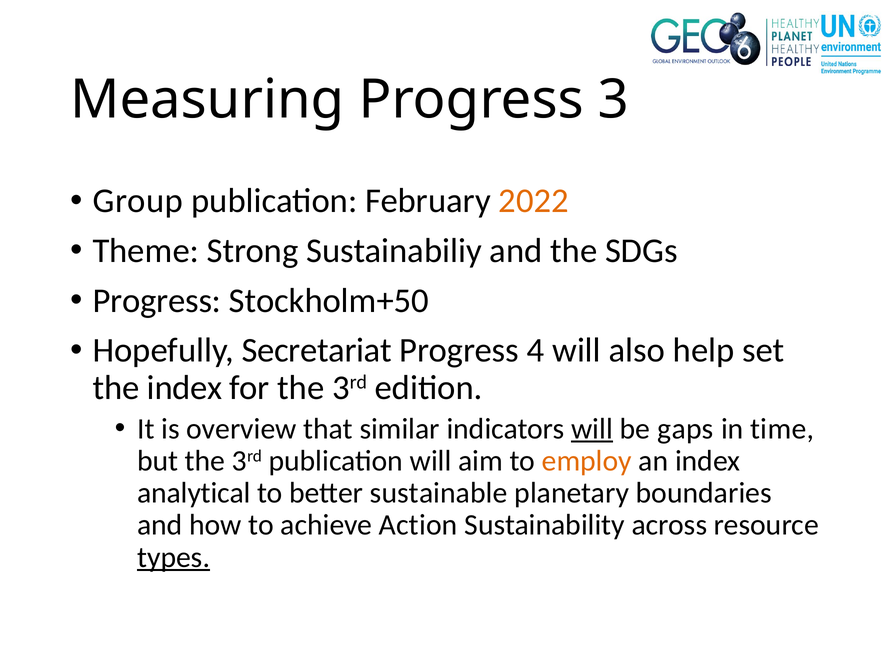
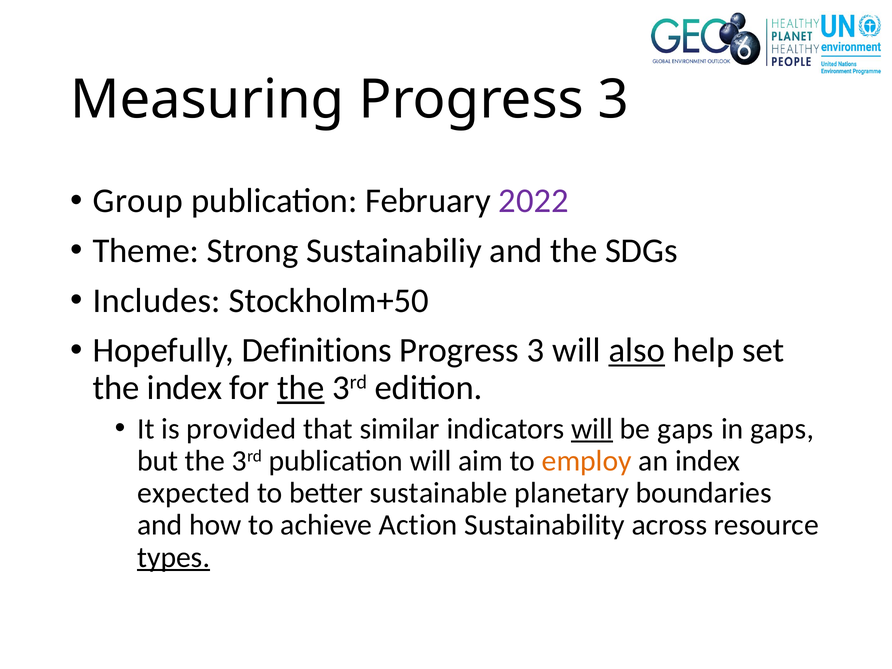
2022 colour: orange -> purple
Progress at (157, 301): Progress -> Includes
Secretariat: Secretariat -> Definitions
4 at (536, 350): 4 -> 3
also underline: none -> present
the at (301, 388) underline: none -> present
overview: overview -> provided
in time: time -> gaps
analytical: analytical -> expected
